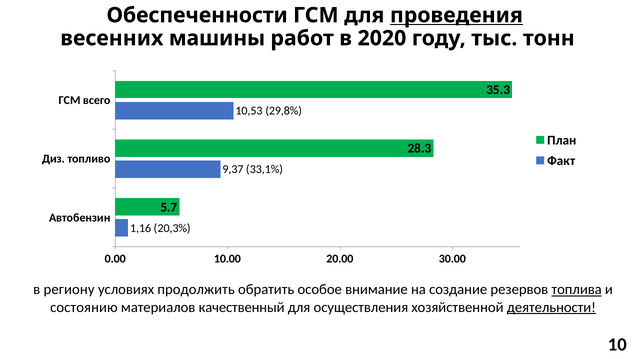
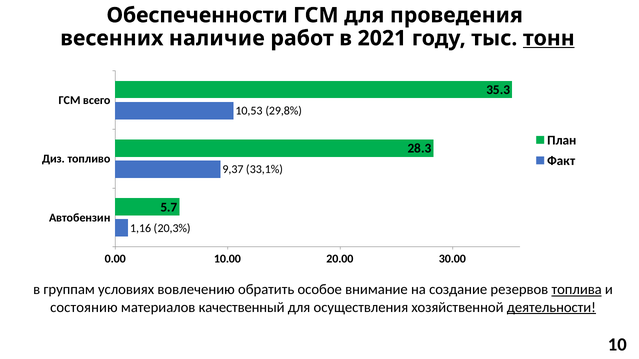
проведения underline: present -> none
машины: машины -> наличие
2020: 2020 -> 2021
тонн underline: none -> present
региону: региону -> группам
продолжить: продолжить -> вовлечению
